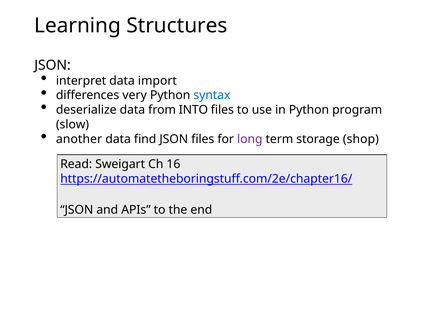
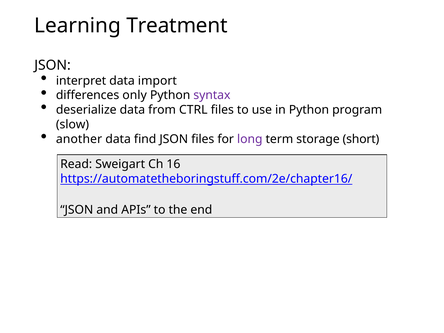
Structures: Structures -> Treatment
very: very -> only
syntax colour: blue -> purple
INTO: INTO -> CTRL
shop: shop -> short
